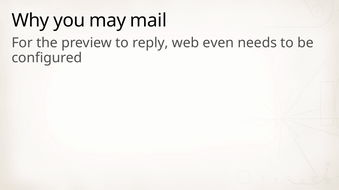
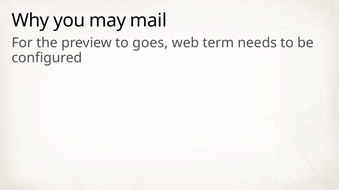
reply: reply -> goes
even: even -> term
